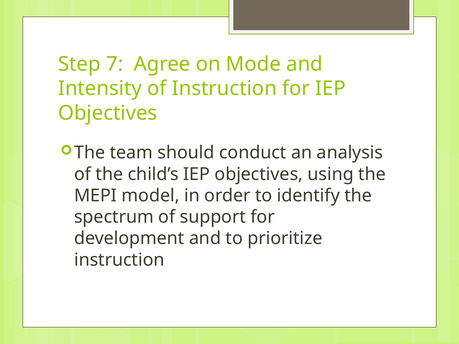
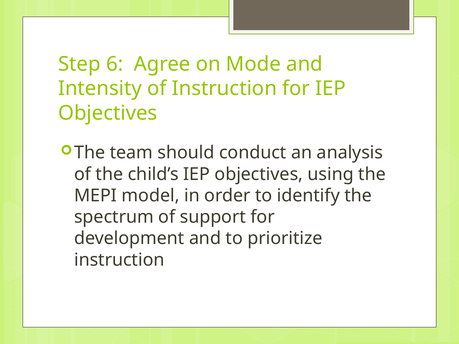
7: 7 -> 6
